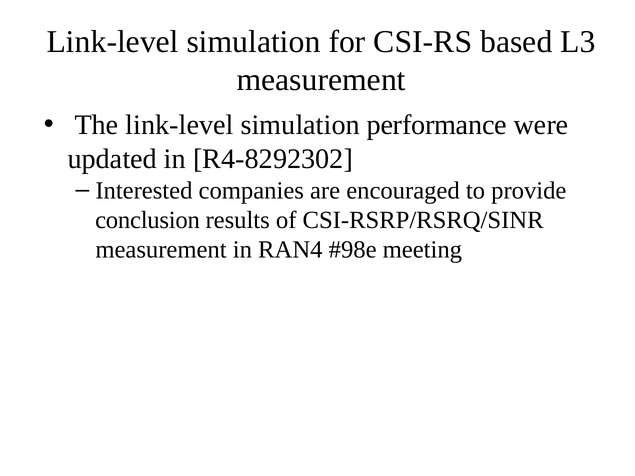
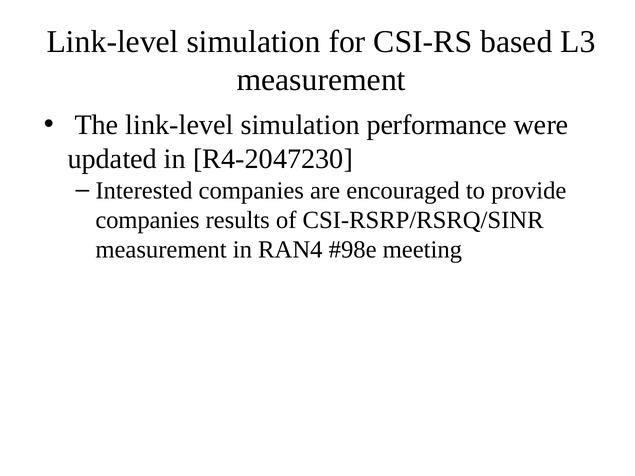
R4-8292302: R4-8292302 -> R4-2047230
conclusion at (148, 220): conclusion -> companies
